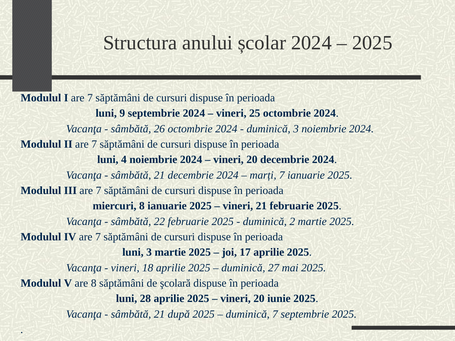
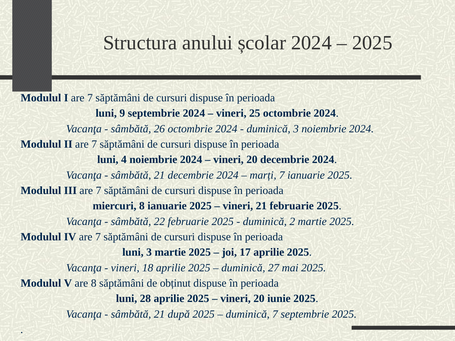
şcolară: şcolară -> obținut
